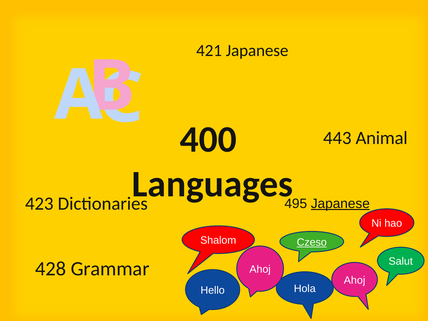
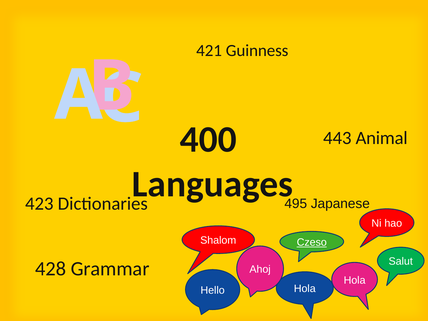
421 Japanese: Japanese -> Guinness
Japanese at (340, 204) underline: present -> none
Ahoj at (355, 280): Ahoj -> Hola
